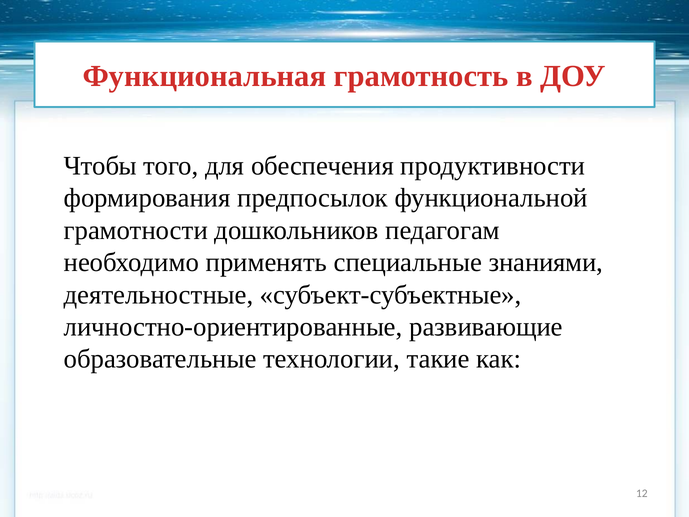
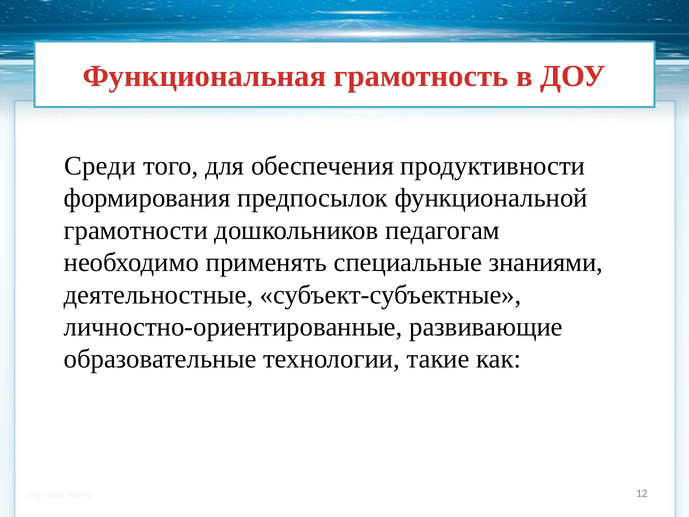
Чтобы: Чтобы -> Среди
